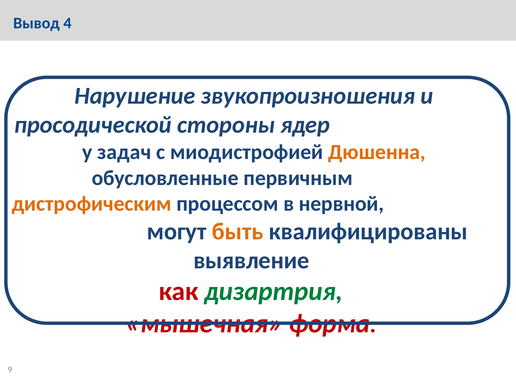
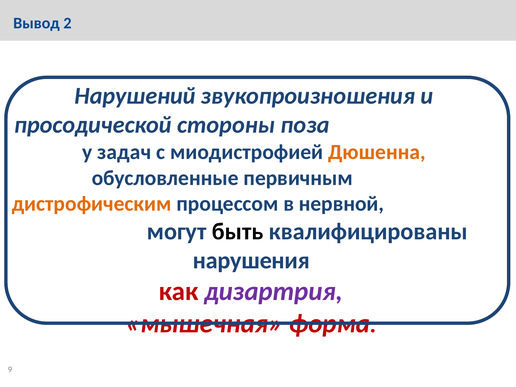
4: 4 -> 2
Нарушение: Нарушение -> Нарушений
ядер: ядер -> поза
быть colour: orange -> black
выявление: выявление -> нарушения
дизартрия colour: green -> purple
